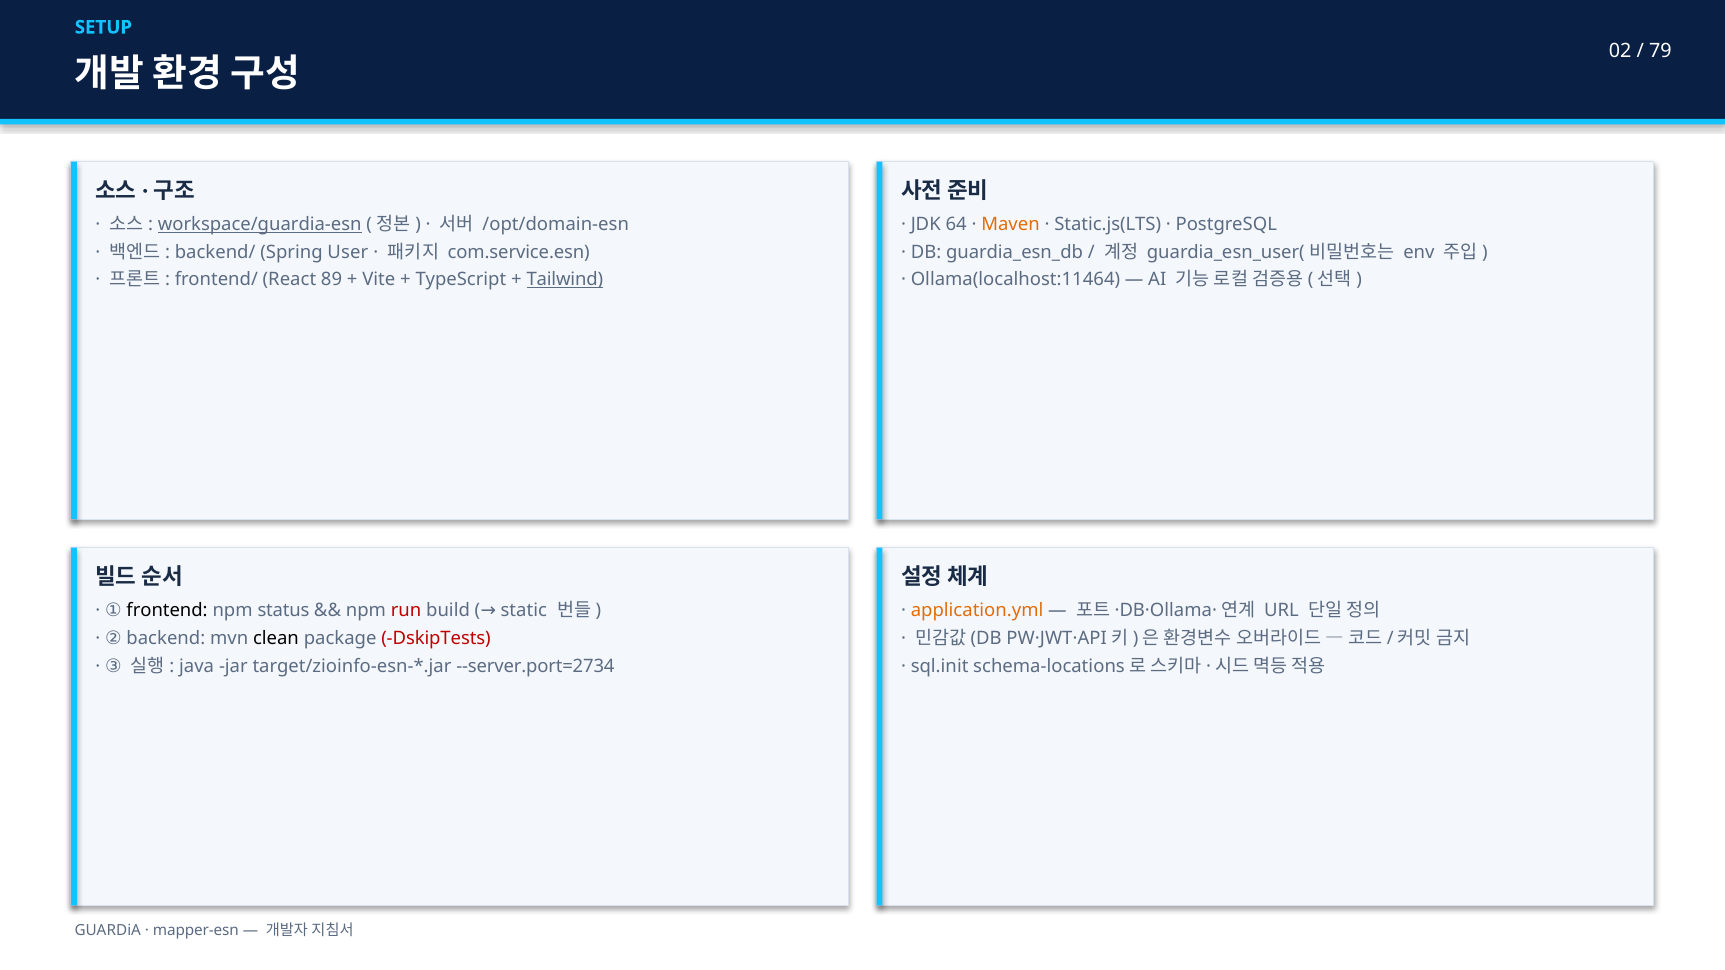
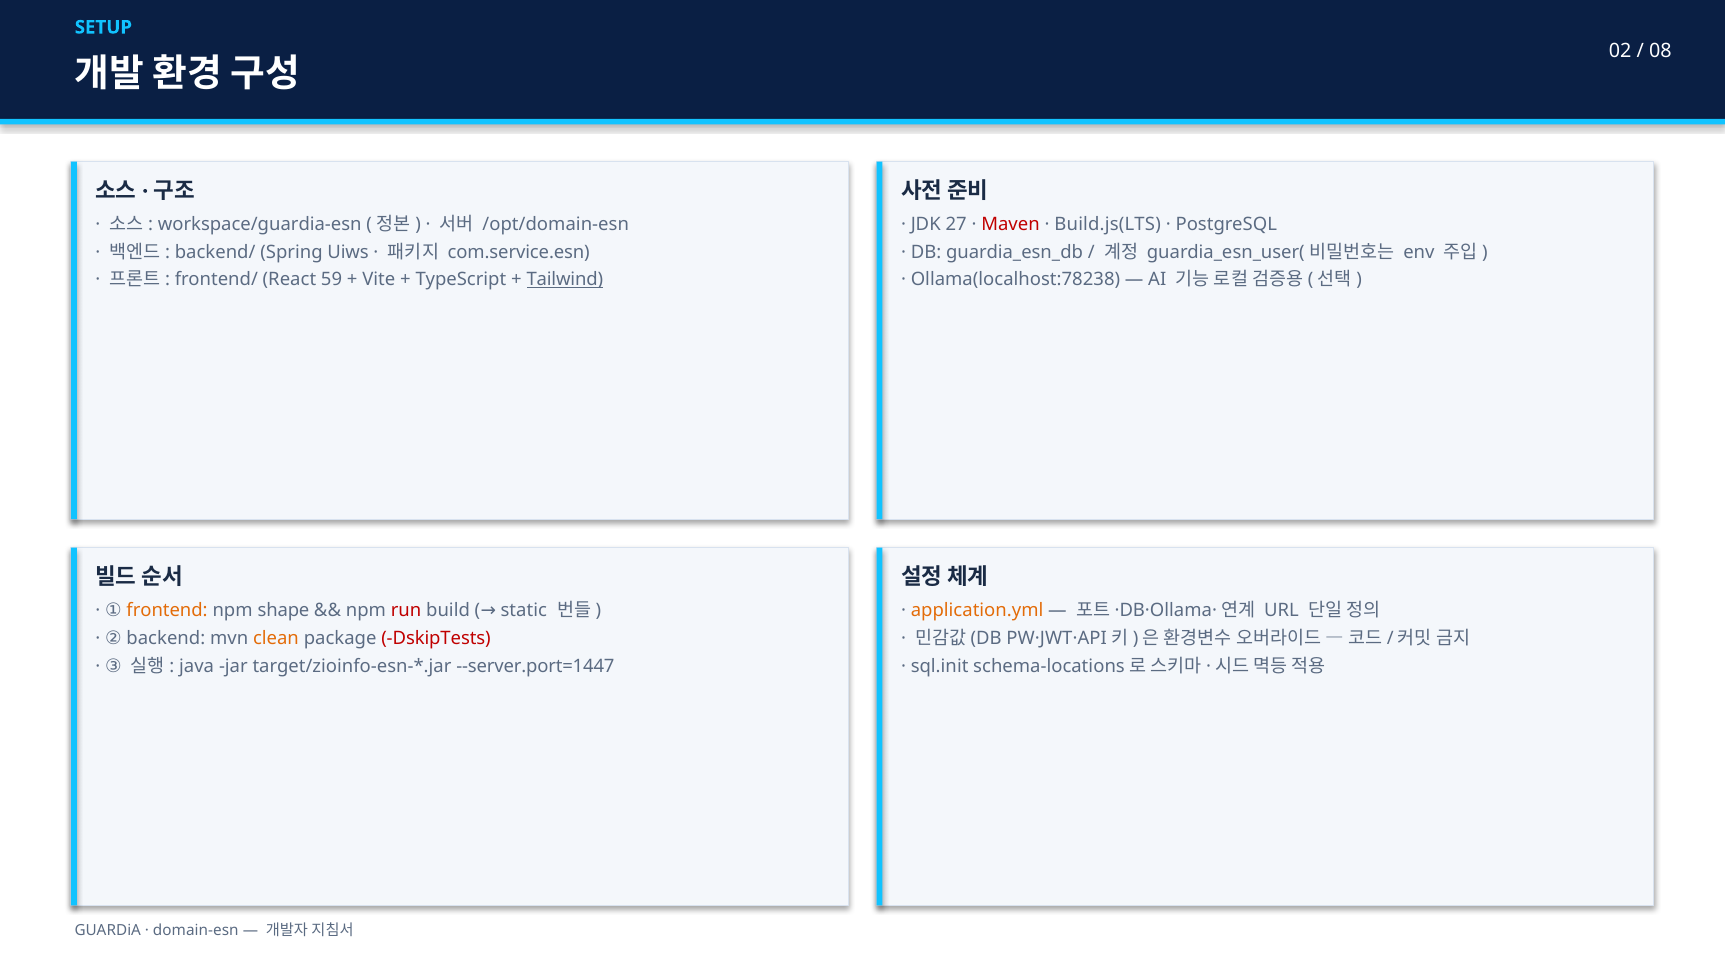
79: 79 -> 08
workspace/guardia-esn underline: present -> none
64: 64 -> 27
Maven colour: orange -> red
Static.js(LTS: Static.js(LTS -> Build.js(LTS
User: User -> Uiws
89: 89 -> 59
Ollama(localhost:11464: Ollama(localhost:11464 -> Ollama(localhost:78238
frontend colour: black -> orange
status: status -> shape
clean colour: black -> orange
--server.port=2734: --server.port=2734 -> --server.port=1447
mapper-esn: mapper-esn -> domain-esn
